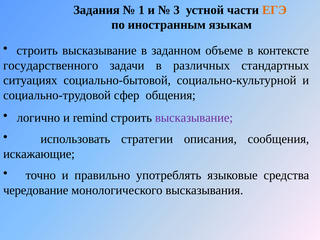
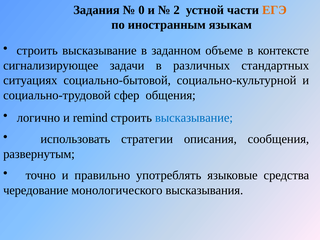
1: 1 -> 0
3: 3 -> 2
государственного: государственного -> сигнализирующее
высказывание at (194, 118) colour: purple -> blue
искажающие: искажающие -> развернутым
